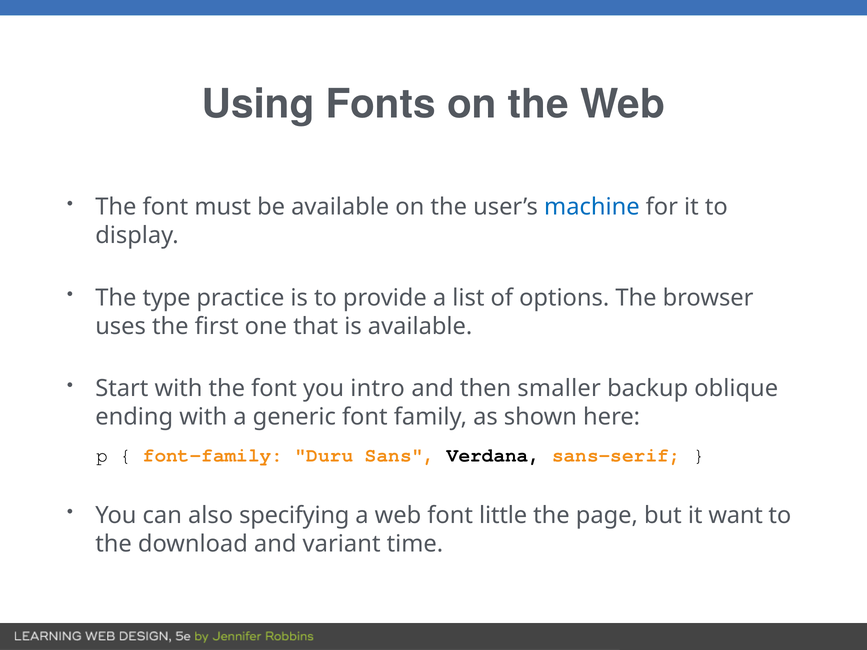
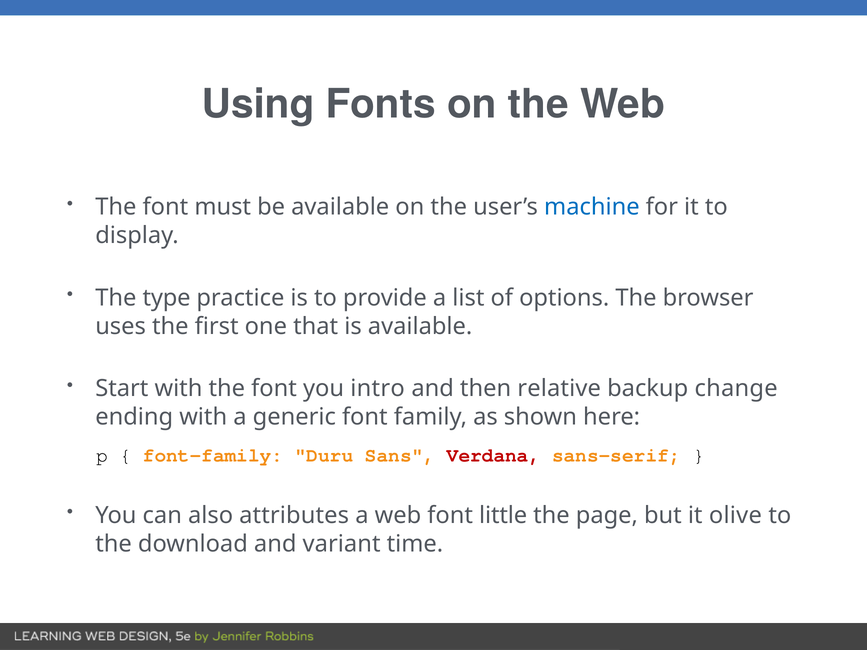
smaller: smaller -> relative
oblique: oblique -> change
Verdana colour: black -> red
specifying: specifying -> attributes
want: want -> olive
